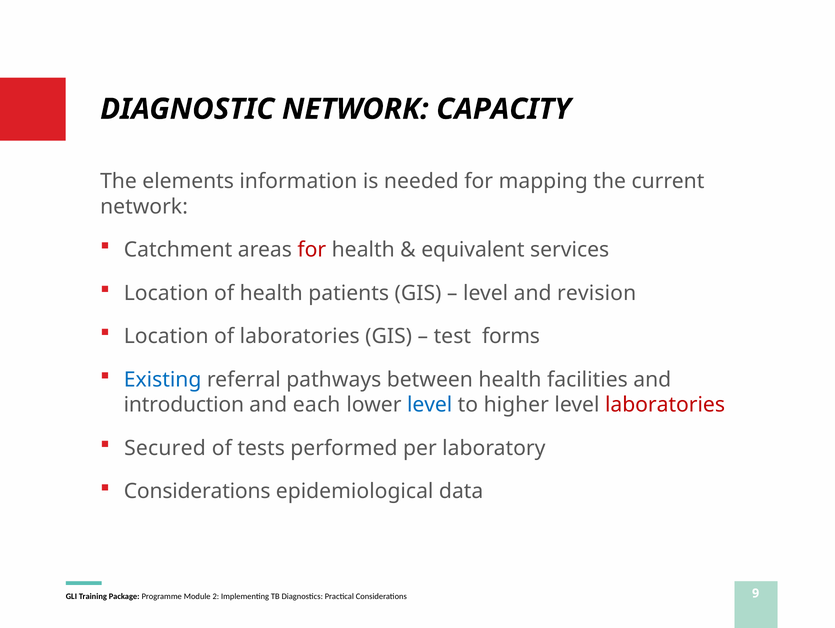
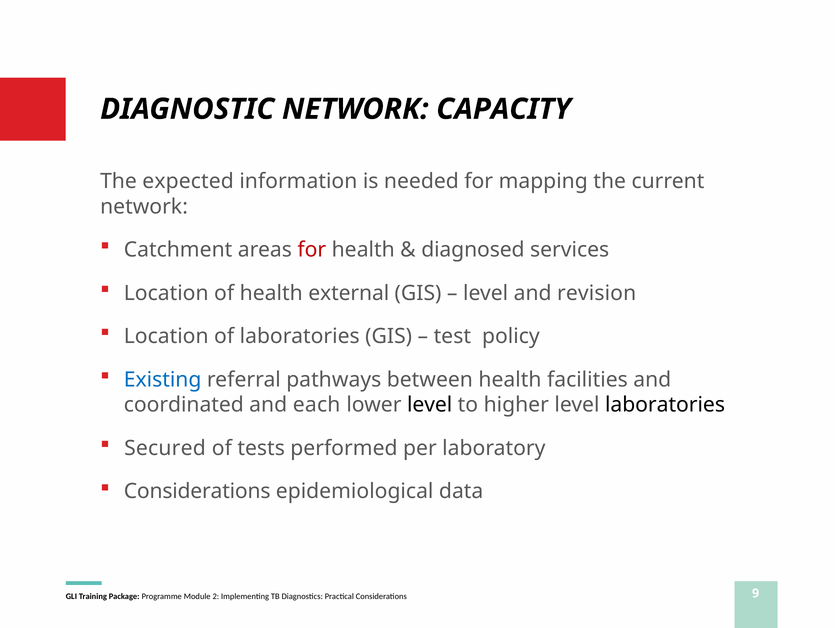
elements: elements -> expected
equivalent: equivalent -> diagnosed
patients: patients -> external
forms: forms -> policy
introduction: introduction -> coordinated
level at (430, 405) colour: blue -> black
laboratories at (665, 405) colour: red -> black
